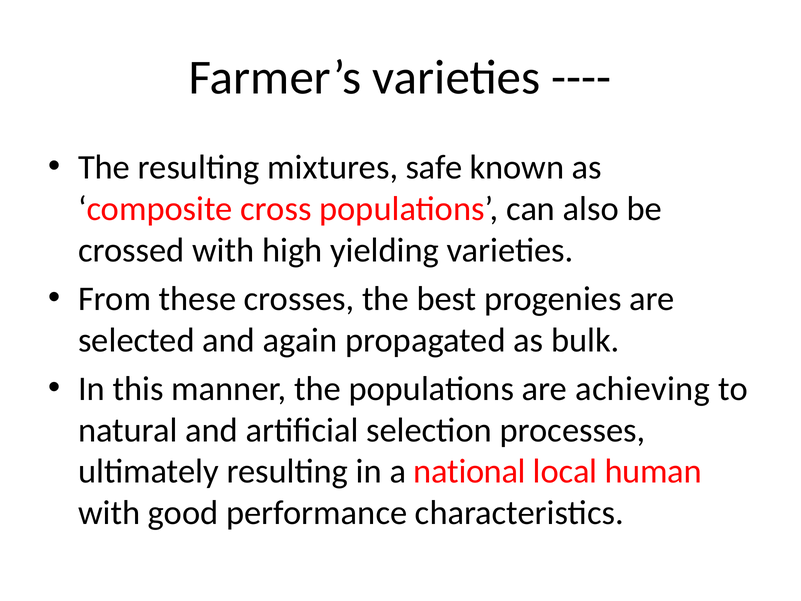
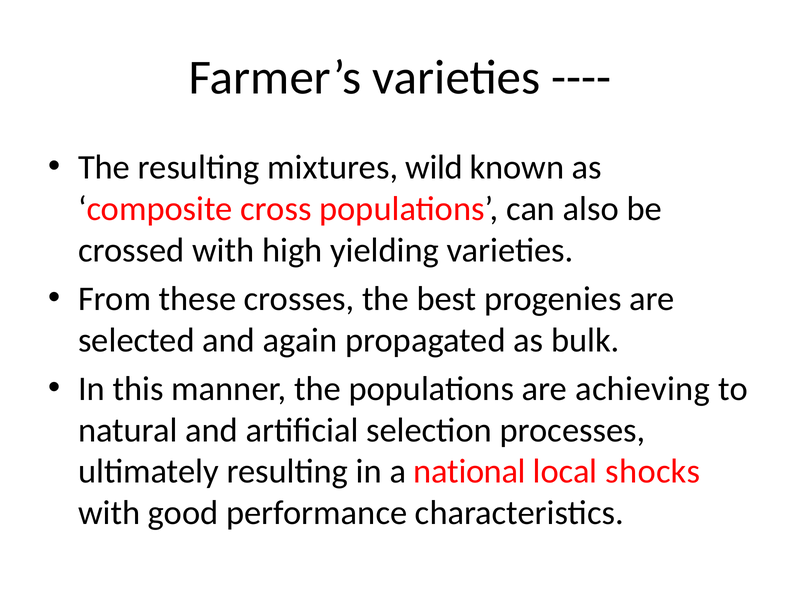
safe: safe -> wild
human: human -> shocks
